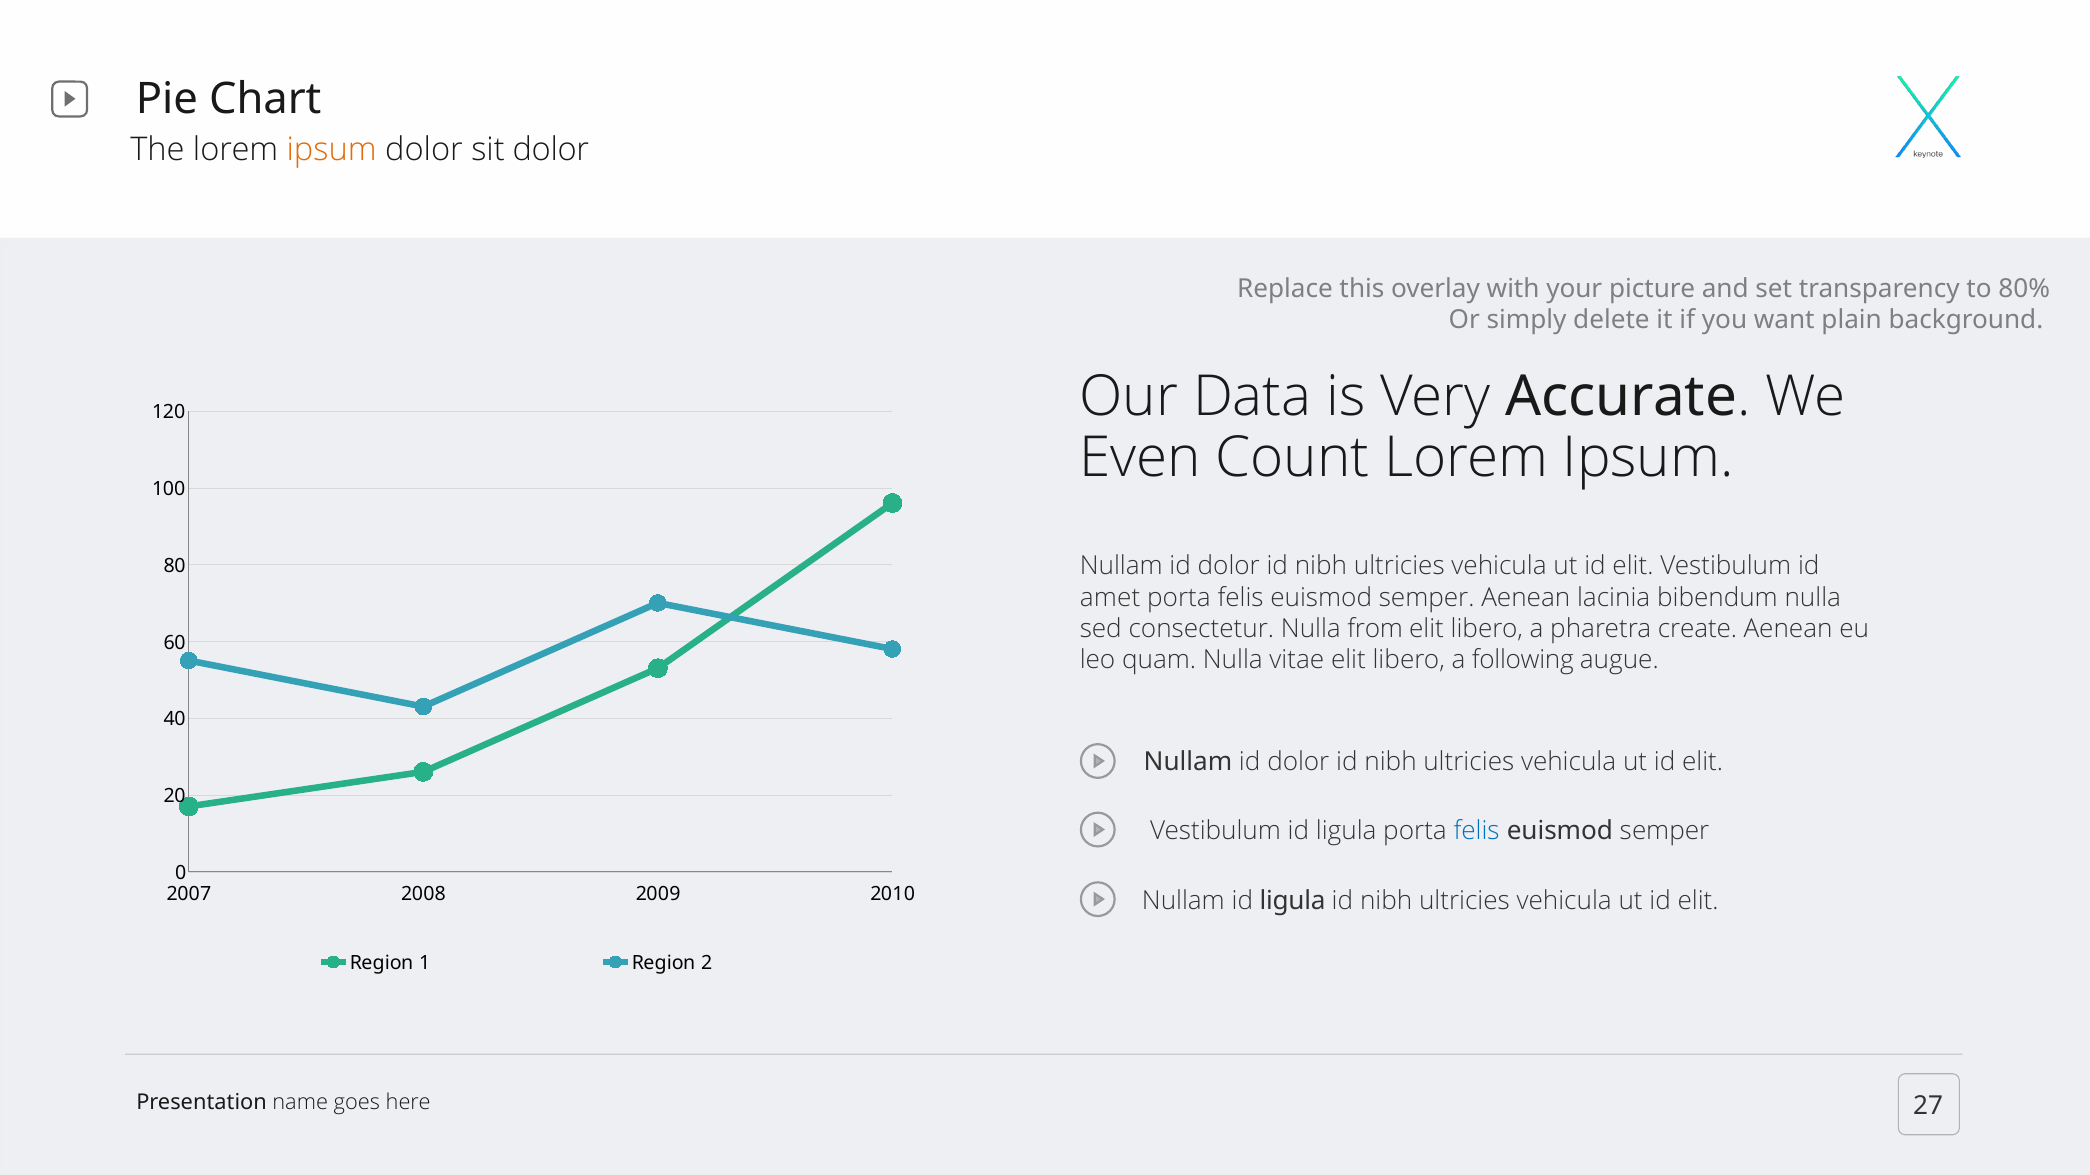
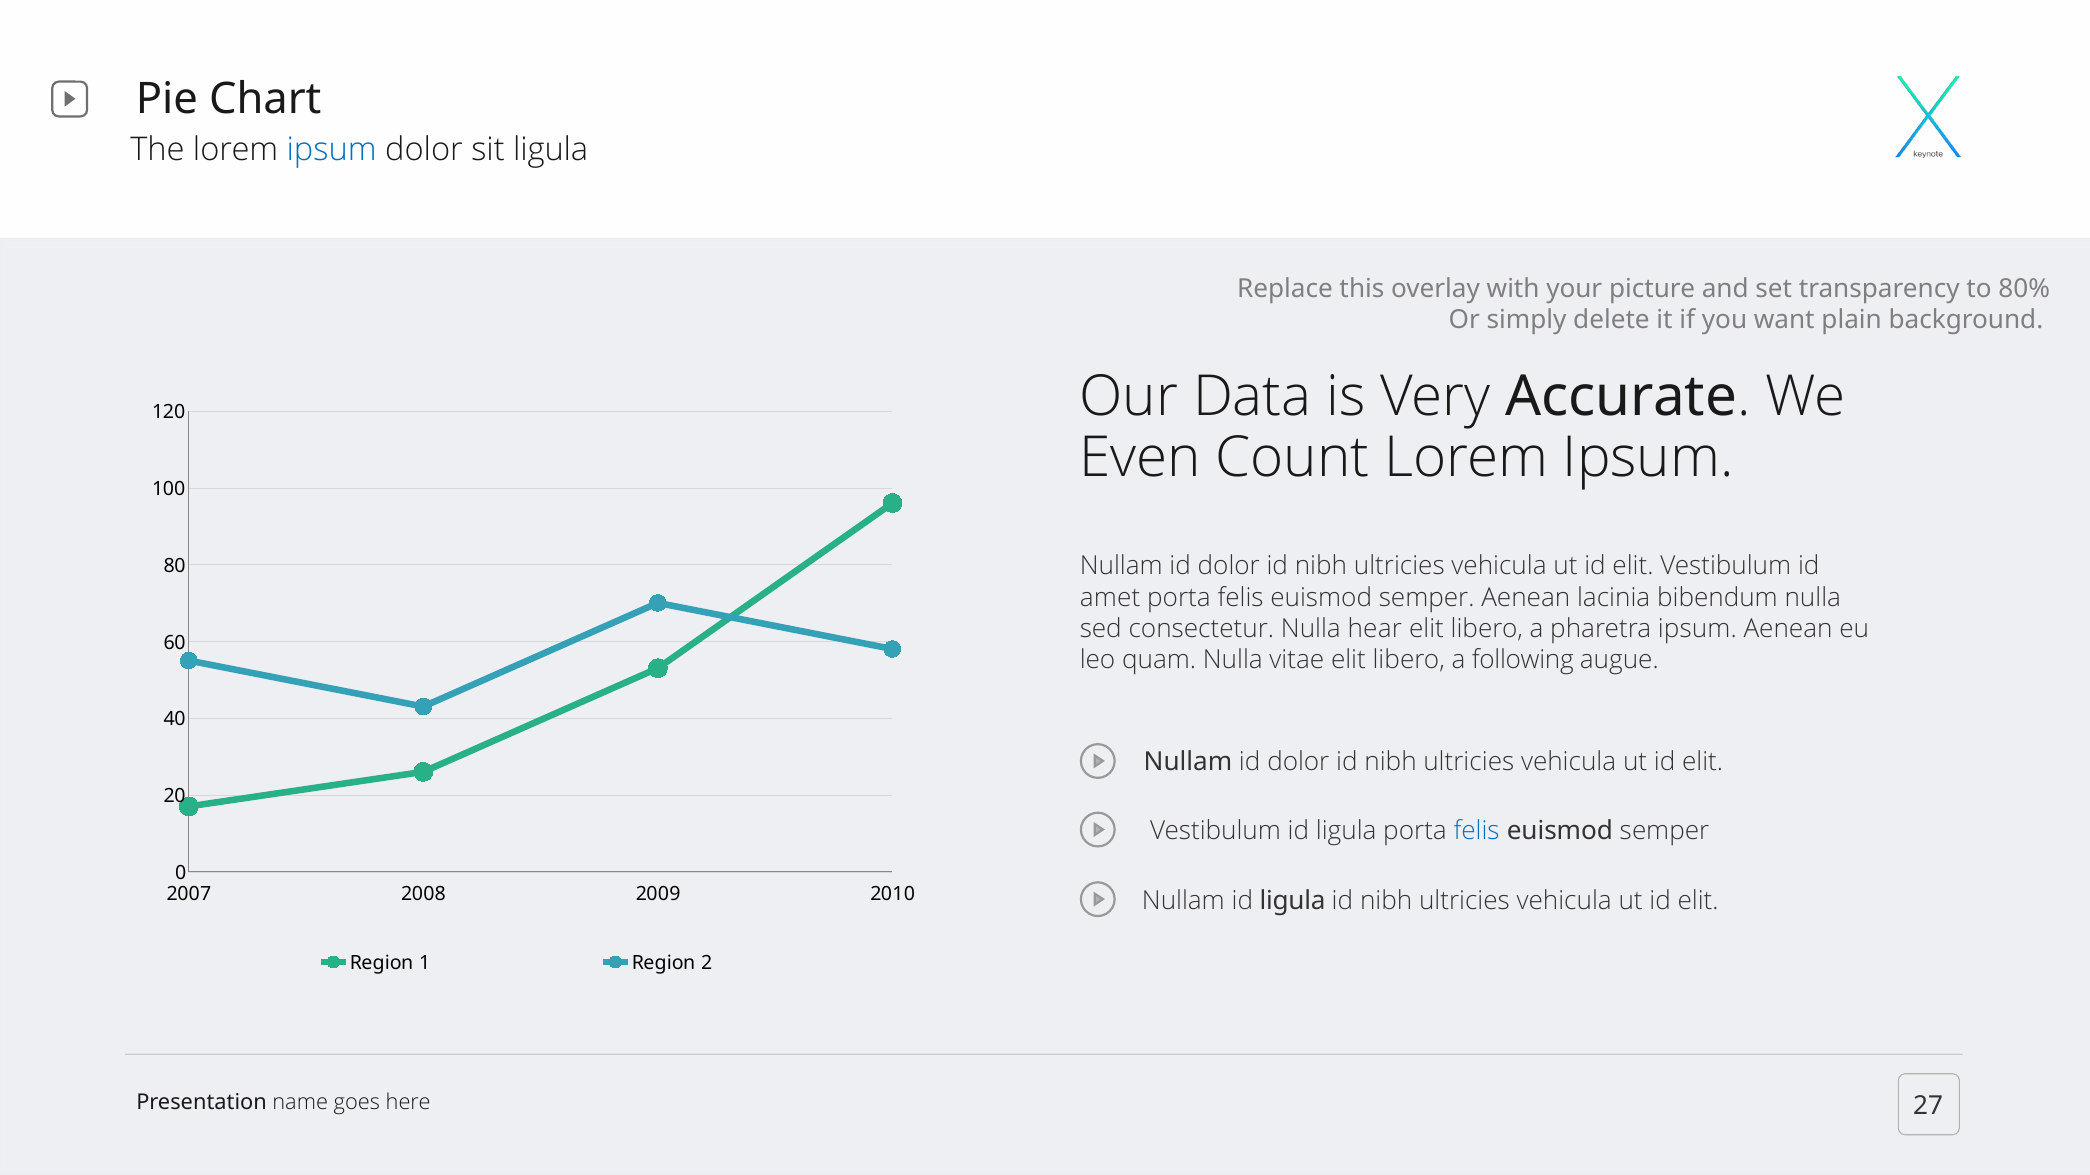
ipsum at (332, 150) colour: orange -> blue
sit dolor: dolor -> ligula
from: from -> hear
pharetra create: create -> ipsum
